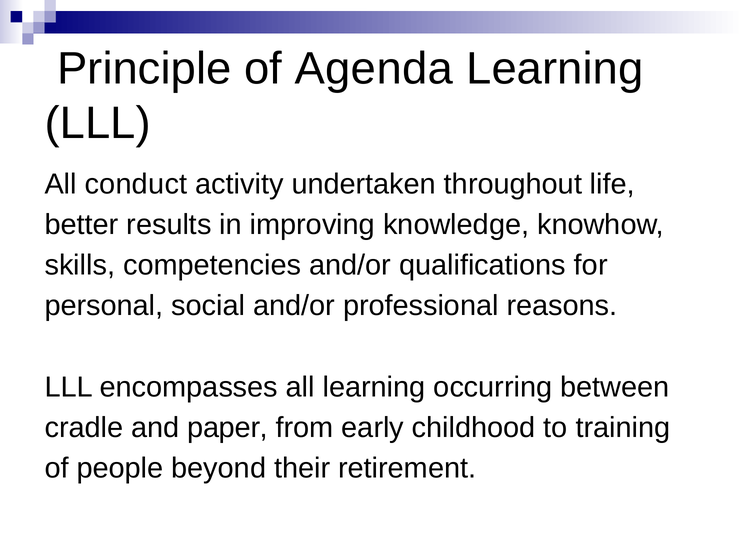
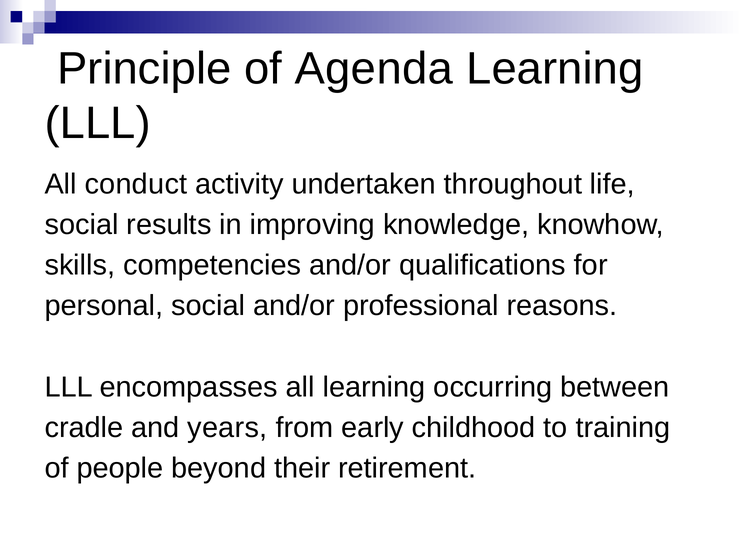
better at (82, 225): better -> social
paper: paper -> years
